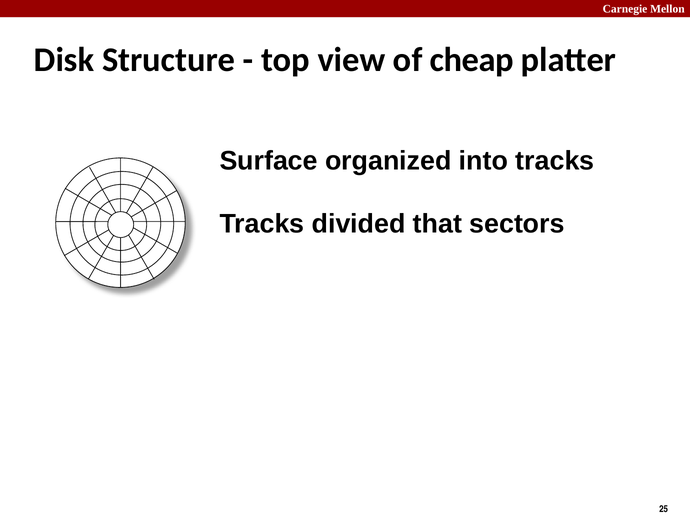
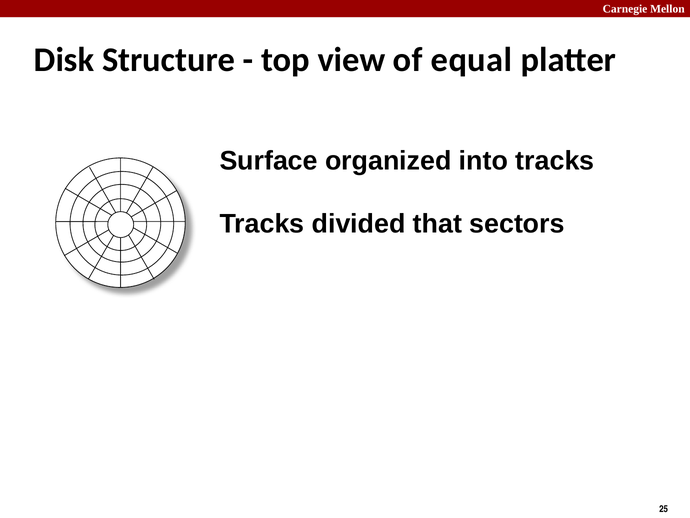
cheap: cheap -> equal
